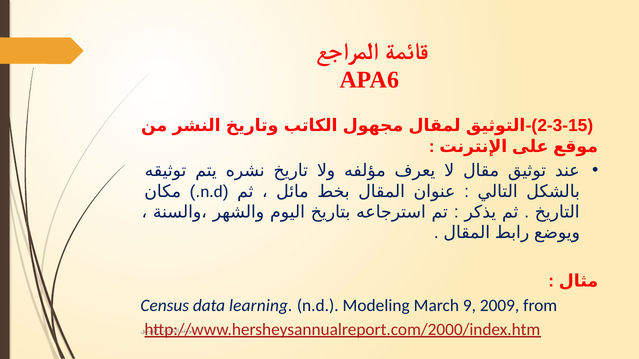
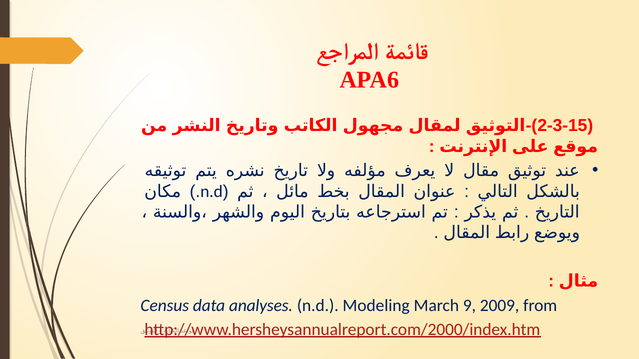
learning: learning -> analyses
